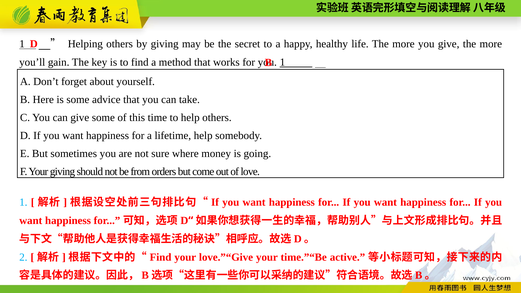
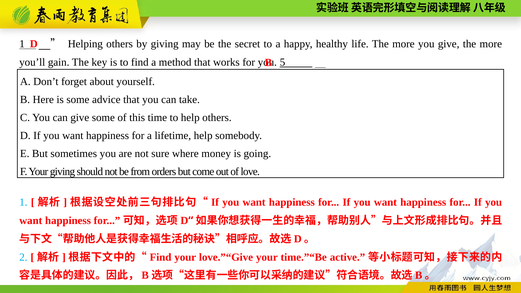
1 at (283, 62): 1 -> 5
